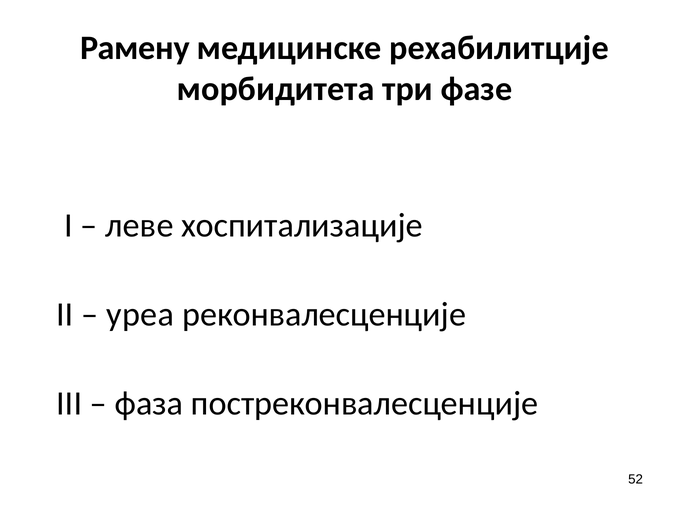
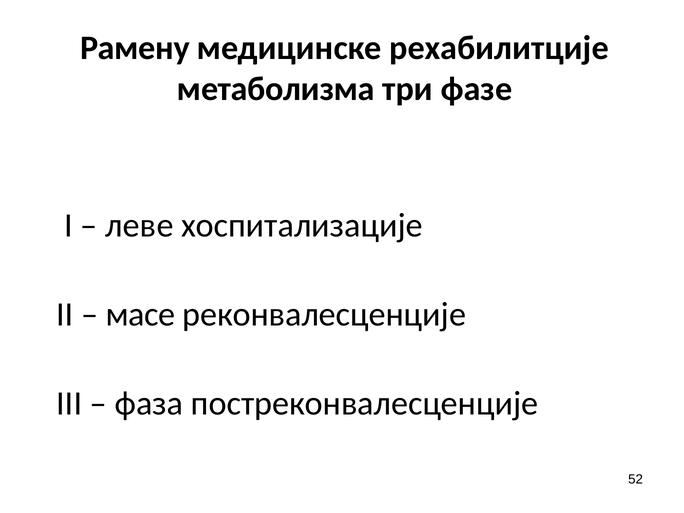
морбидитета: морбидитета -> метаболизма
уреа: уреа -> масе
